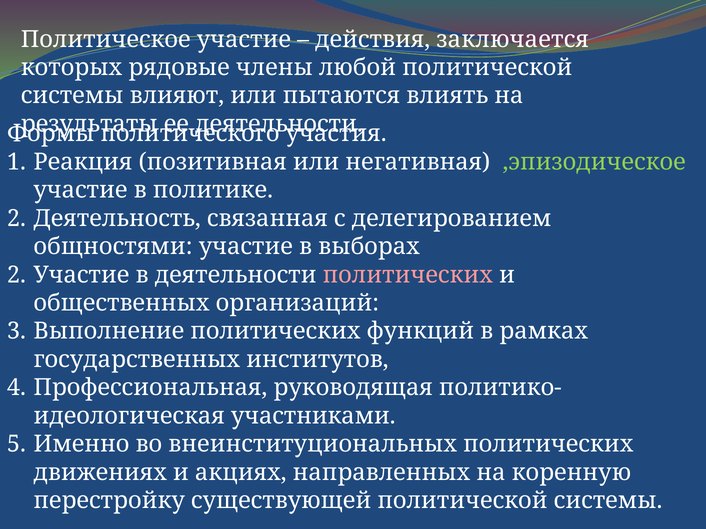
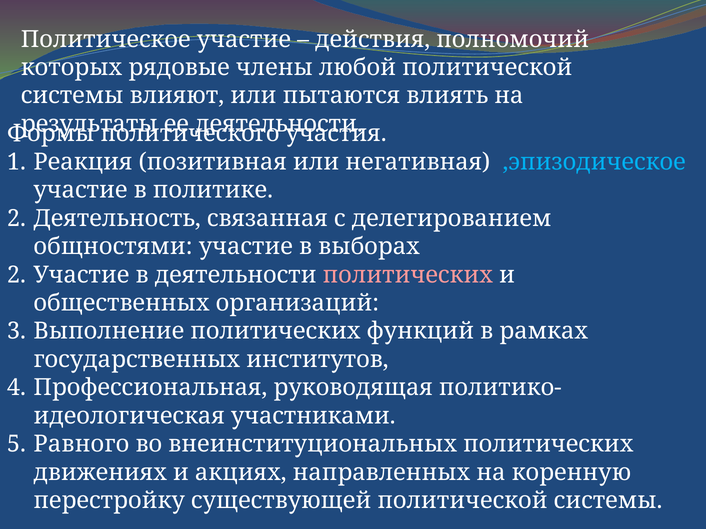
заключается: заключается -> полномочий
,эпизодическое colour: light green -> light blue
Именно: Именно -> Равного
